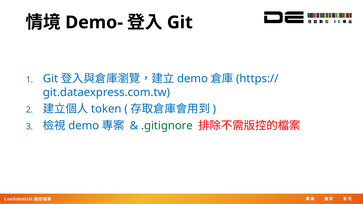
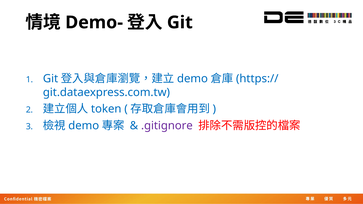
.gitignore colour: green -> purple
